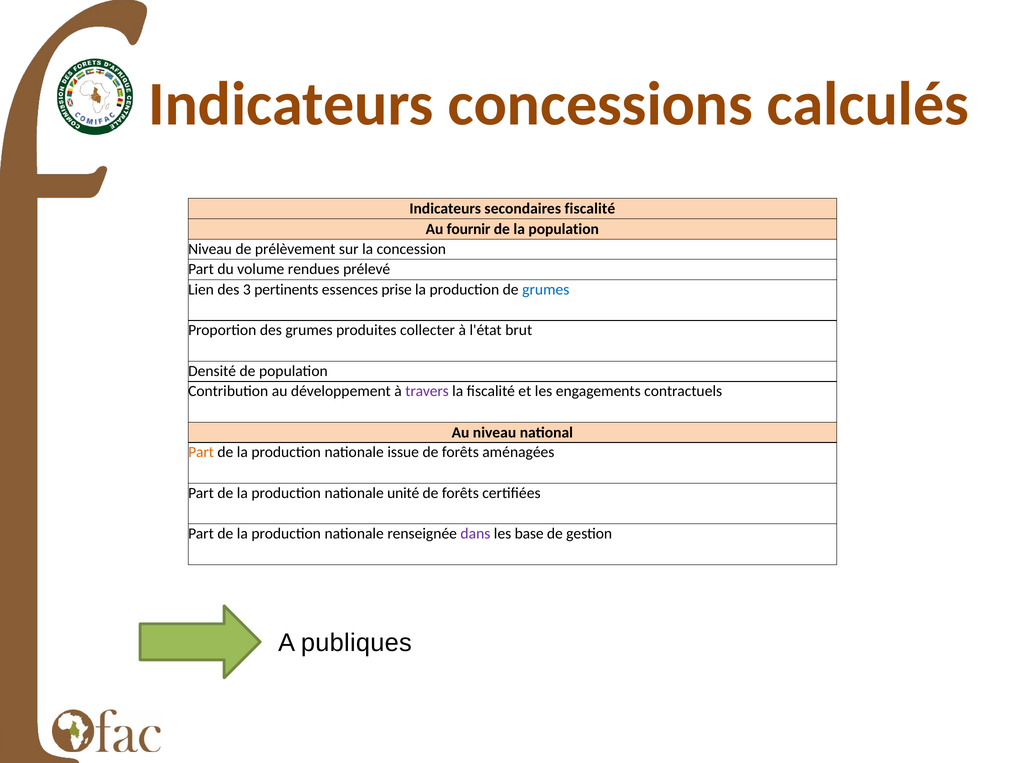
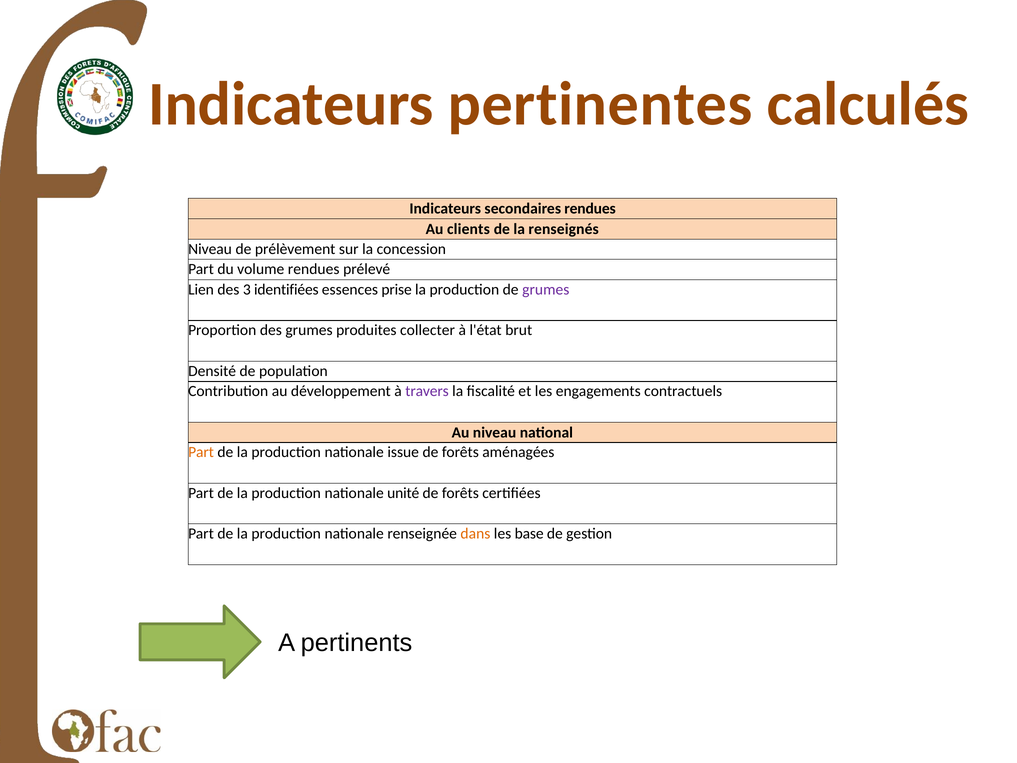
concessions: concessions -> pertinentes
secondaires fiscalité: fiscalité -> rendues
fournir: fournir -> clients
la population: population -> renseignés
pertinents: pertinents -> identifiées
grumes at (546, 289) colour: blue -> purple
dans colour: purple -> orange
publiques: publiques -> pertinents
